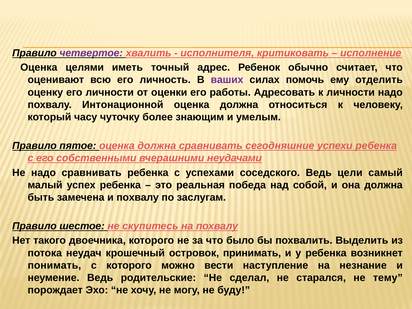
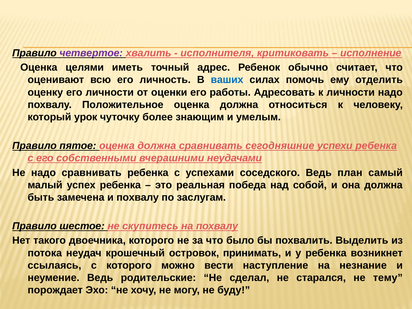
ваших colour: purple -> blue
Интонационной: Интонационной -> Положительное
часу: часу -> урок
цели: цели -> план
понимать: понимать -> ссылаясь
